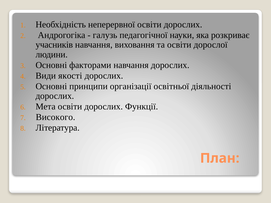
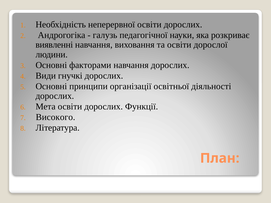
учасників: учасників -> виявленні
якості: якості -> гнучкі
